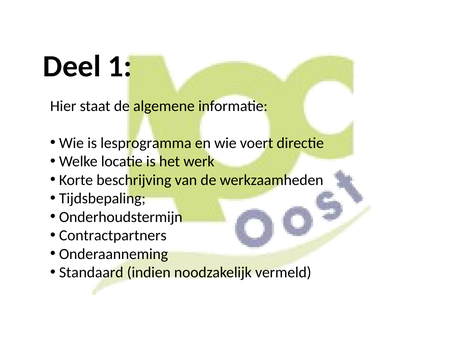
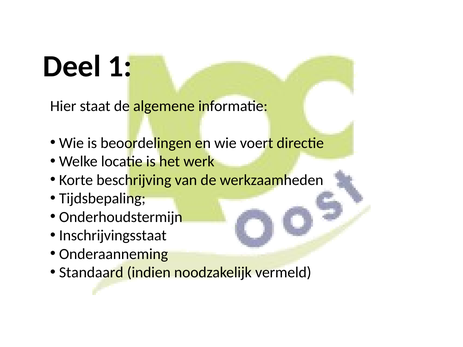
lesprogramma: lesprogramma -> beoordelingen
Contractpartners: Contractpartners -> Inschrijvingsstaat
